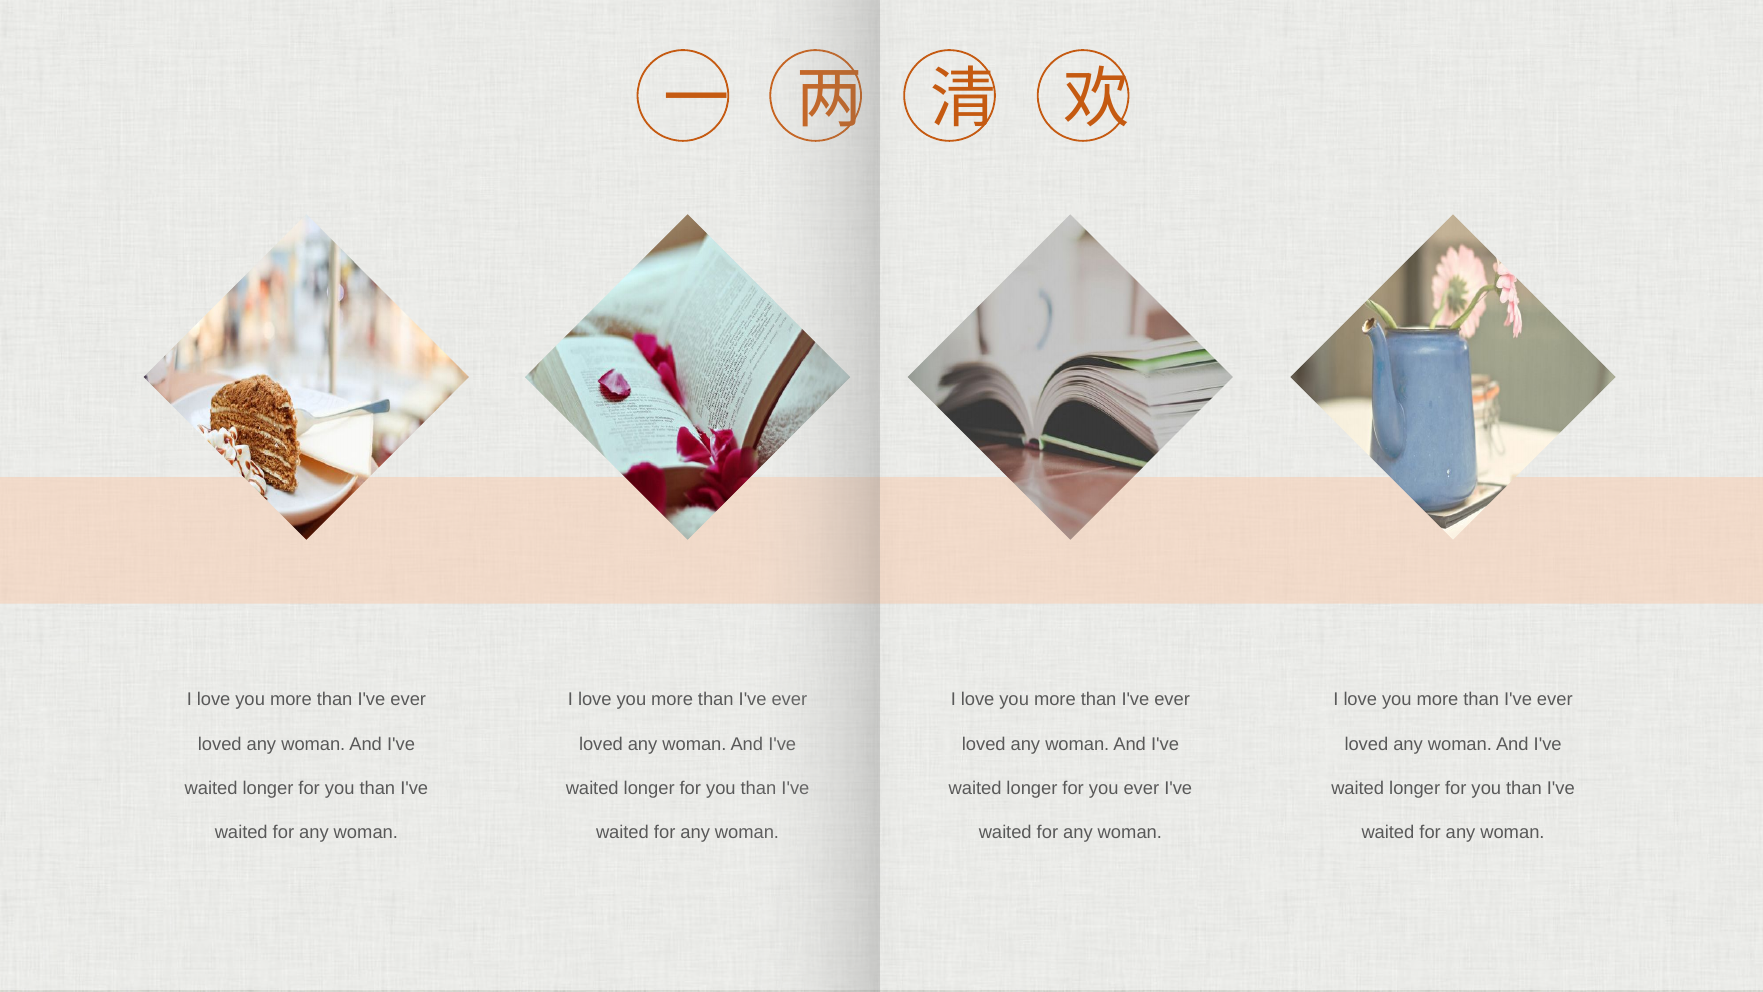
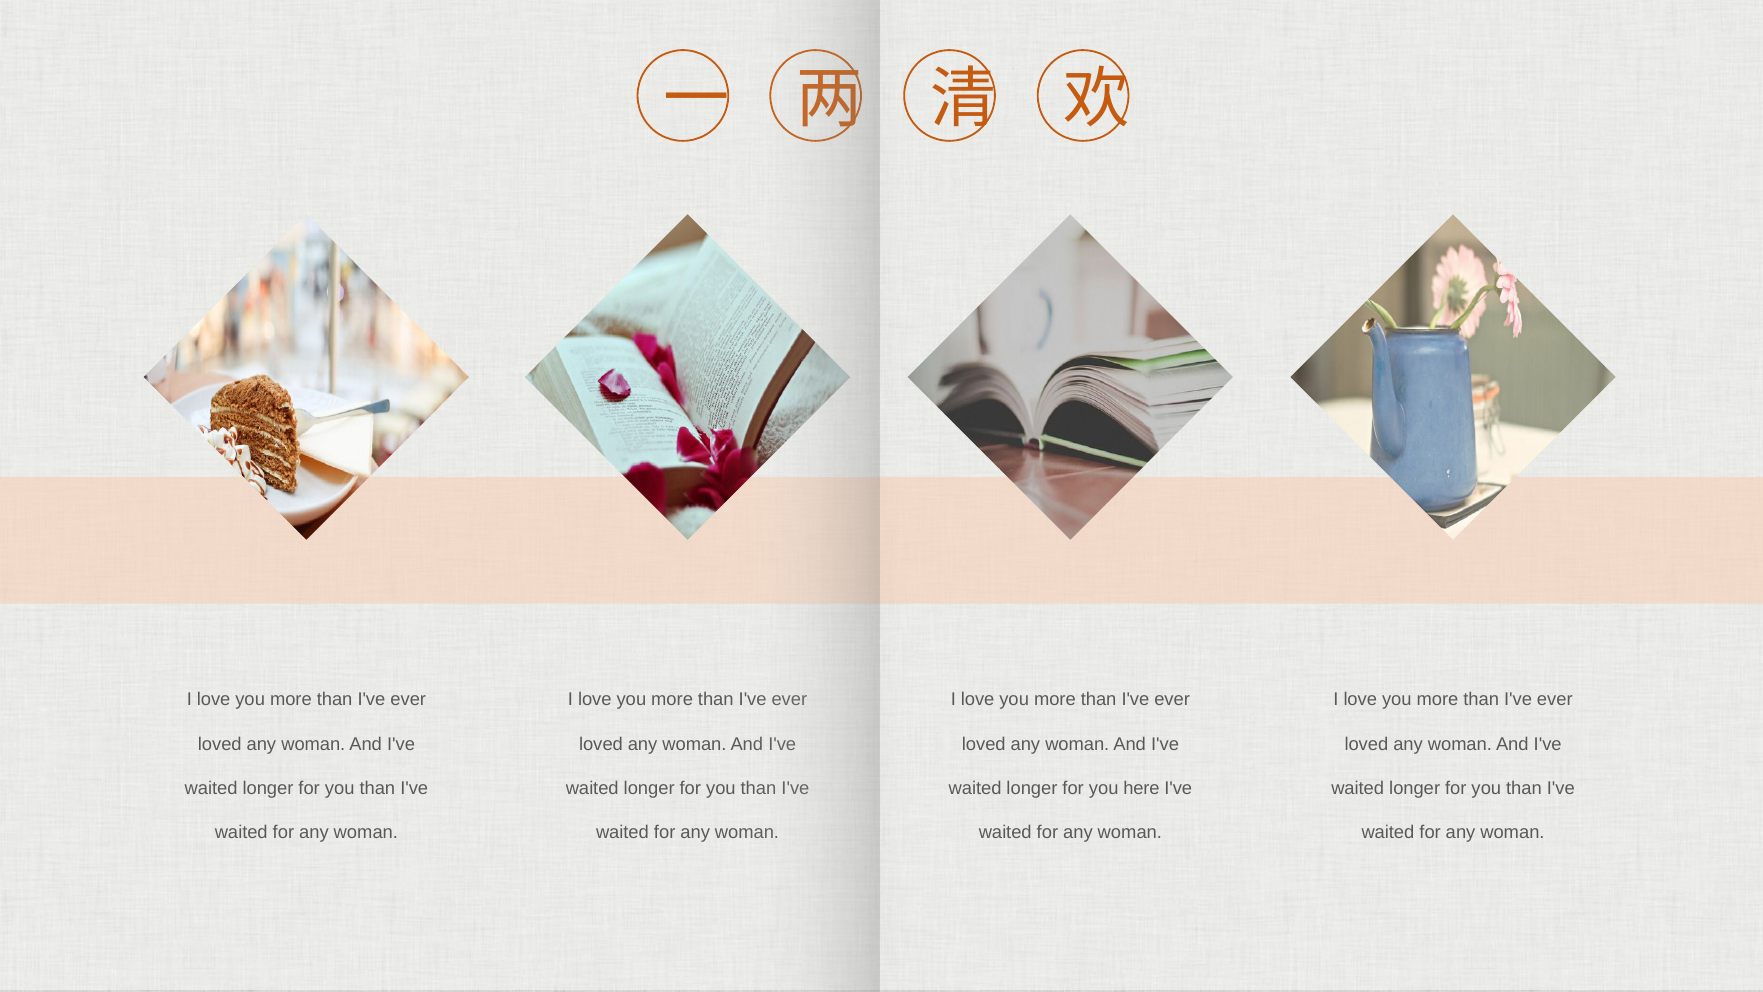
you ever: ever -> here
